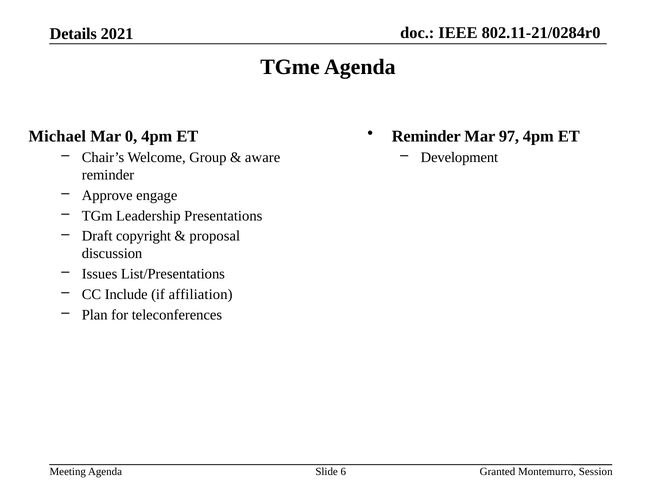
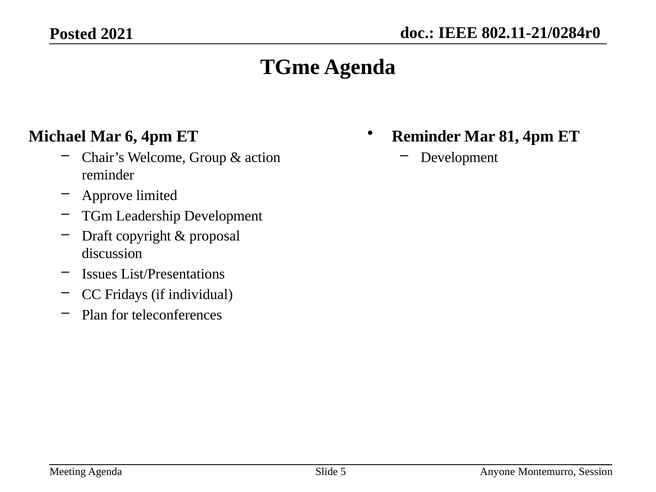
Details: Details -> Posted
97: 97 -> 81
0: 0 -> 6
aware: aware -> action
engage: engage -> limited
Leadership Presentations: Presentations -> Development
Include: Include -> Fridays
affiliation: affiliation -> individual
6: 6 -> 5
Granted: Granted -> Anyone
